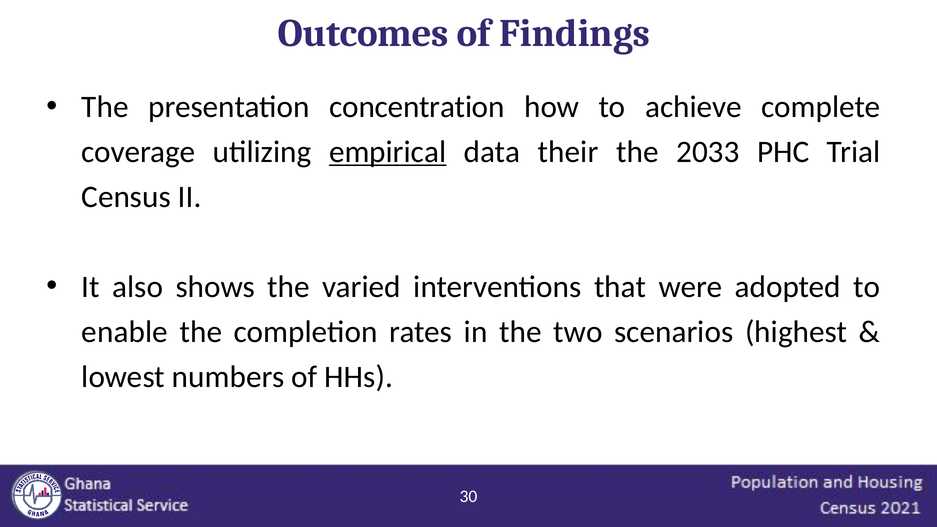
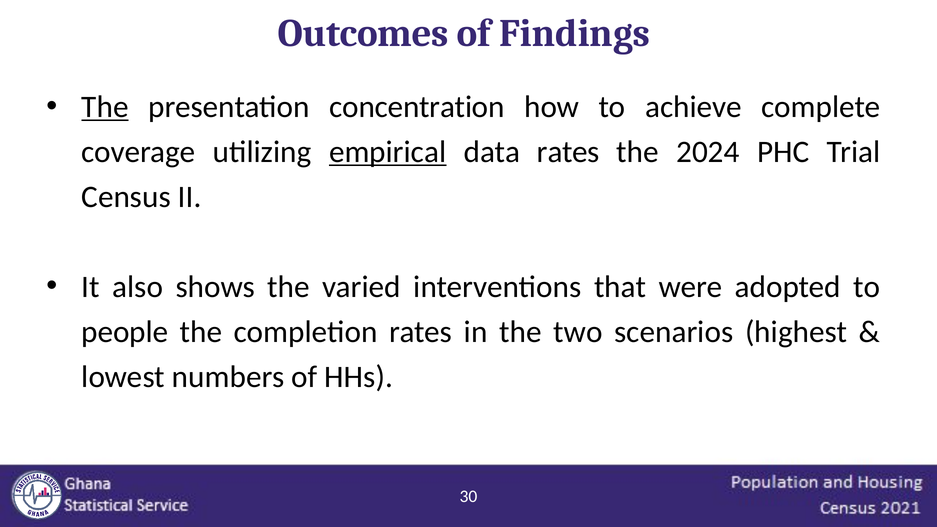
The at (105, 107) underline: none -> present
data their: their -> rates
2033: 2033 -> 2024
enable: enable -> people
